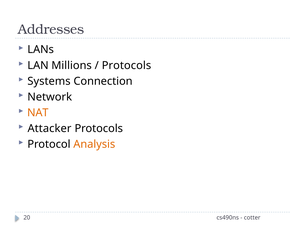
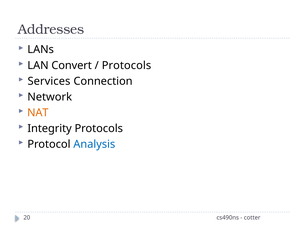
Millions: Millions -> Convert
Systems: Systems -> Services
Attacker: Attacker -> Integrity
Analysis colour: orange -> blue
